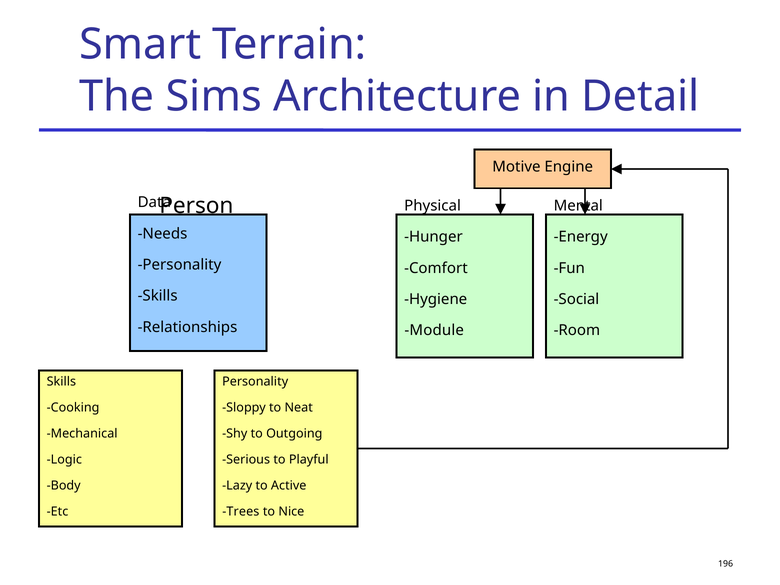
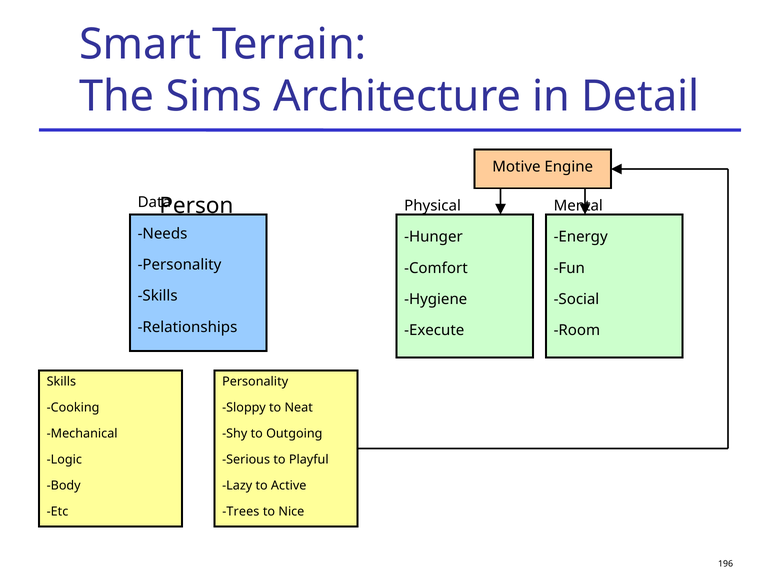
Module: Module -> Execute
